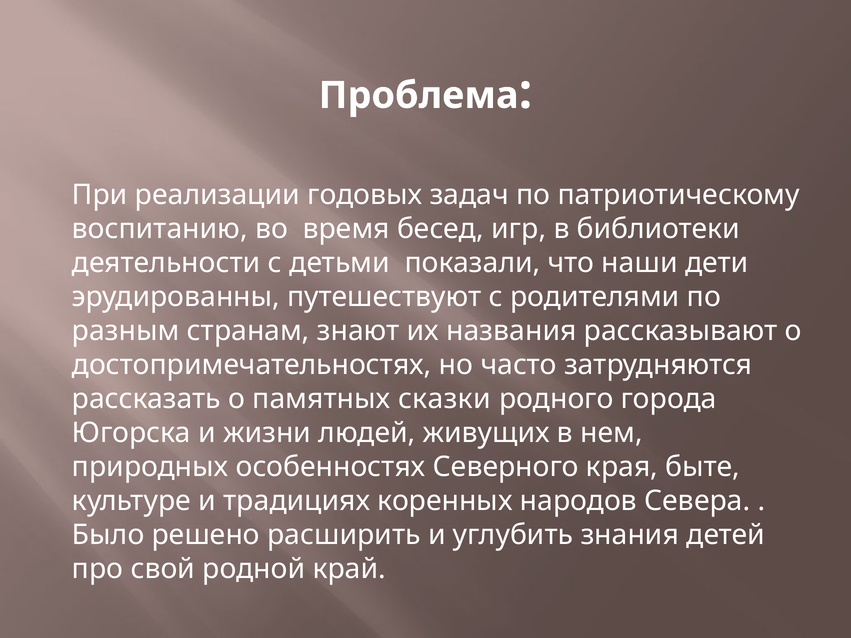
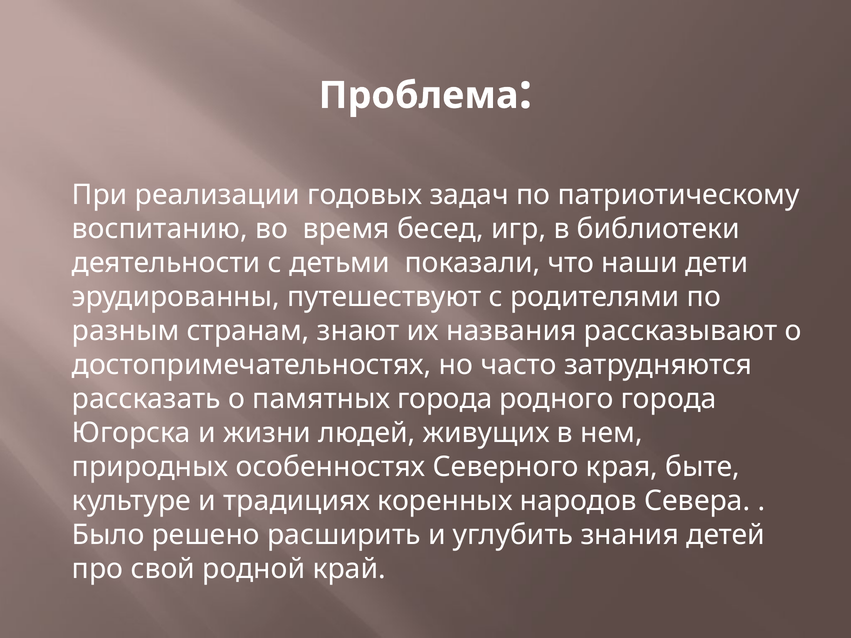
памятных сказки: сказки -> города
